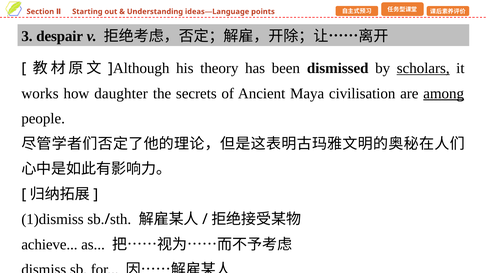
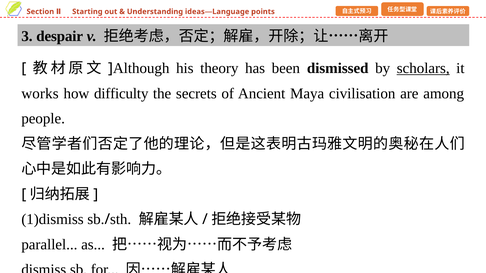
daughter: daughter -> difficulty
among underline: present -> none
achieve: achieve -> parallel
